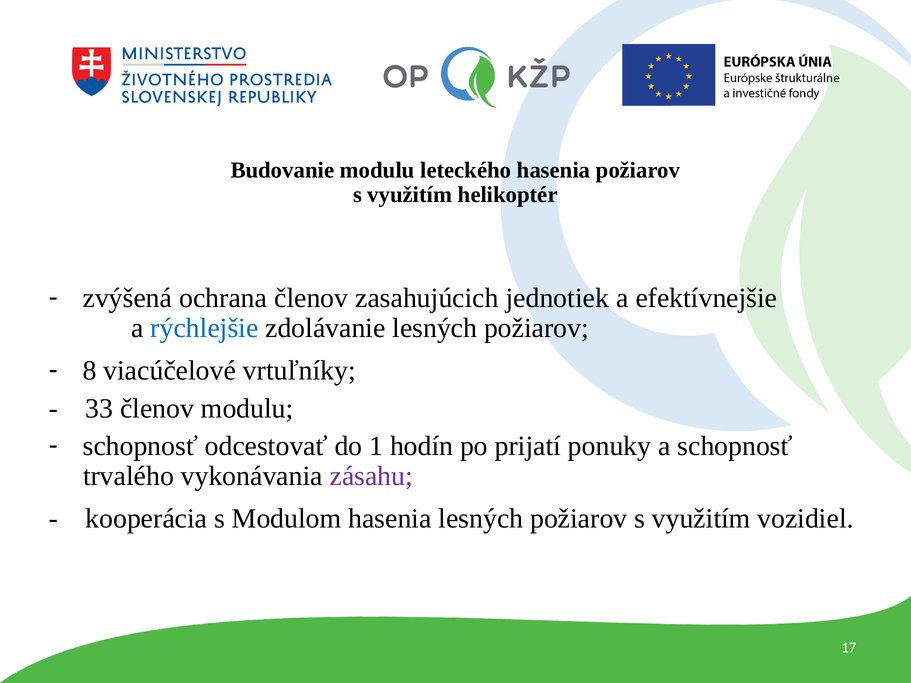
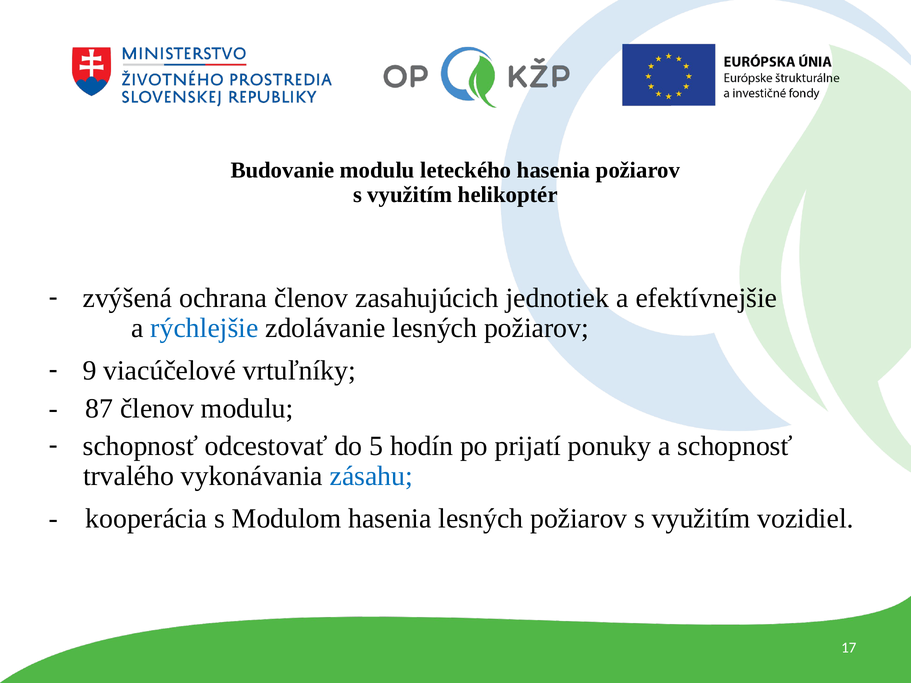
8: 8 -> 9
33: 33 -> 87
1: 1 -> 5
zásahu colour: purple -> blue
